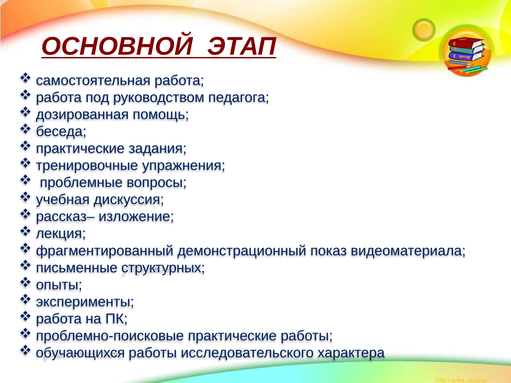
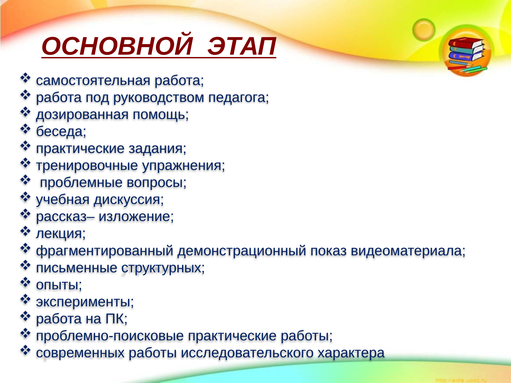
обучающихся: обучающихся -> современных
